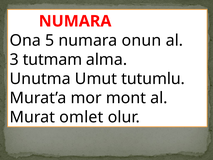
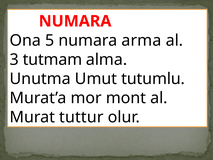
onun: onun -> arma
omlet: omlet -> tuttur
